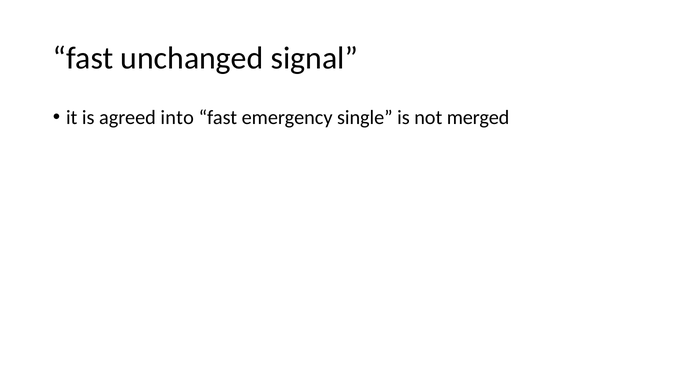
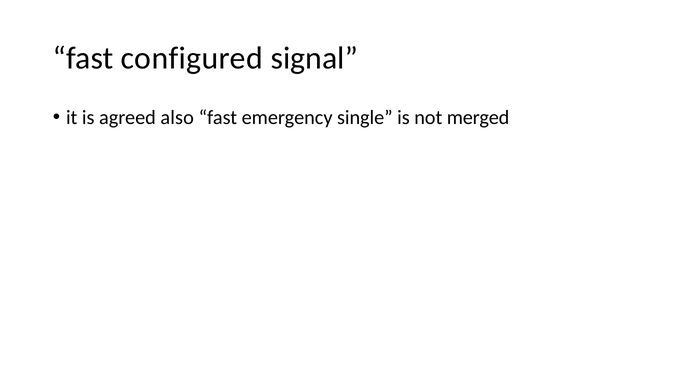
unchanged: unchanged -> configured
into: into -> also
